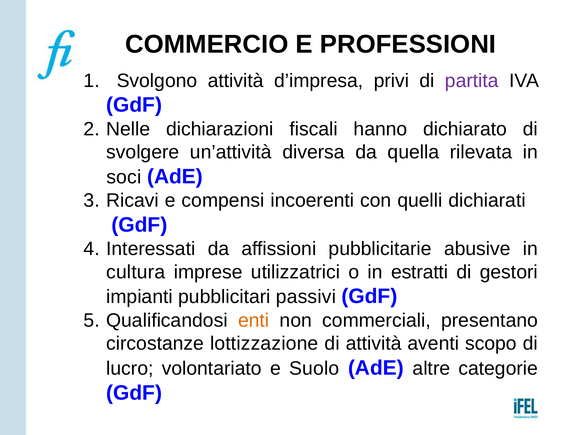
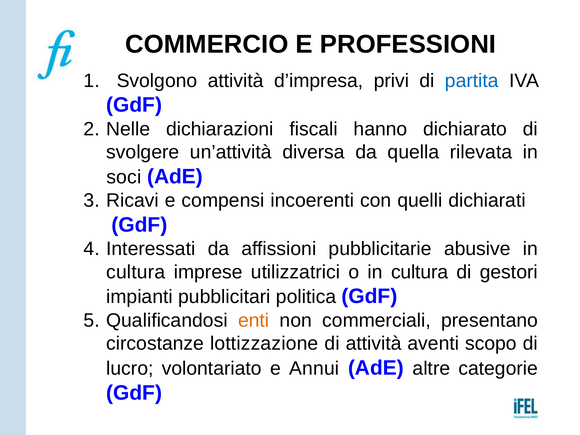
partita colour: purple -> blue
o in estratti: estratti -> cultura
passivi: passivi -> politica
Suolo: Suolo -> Annui
